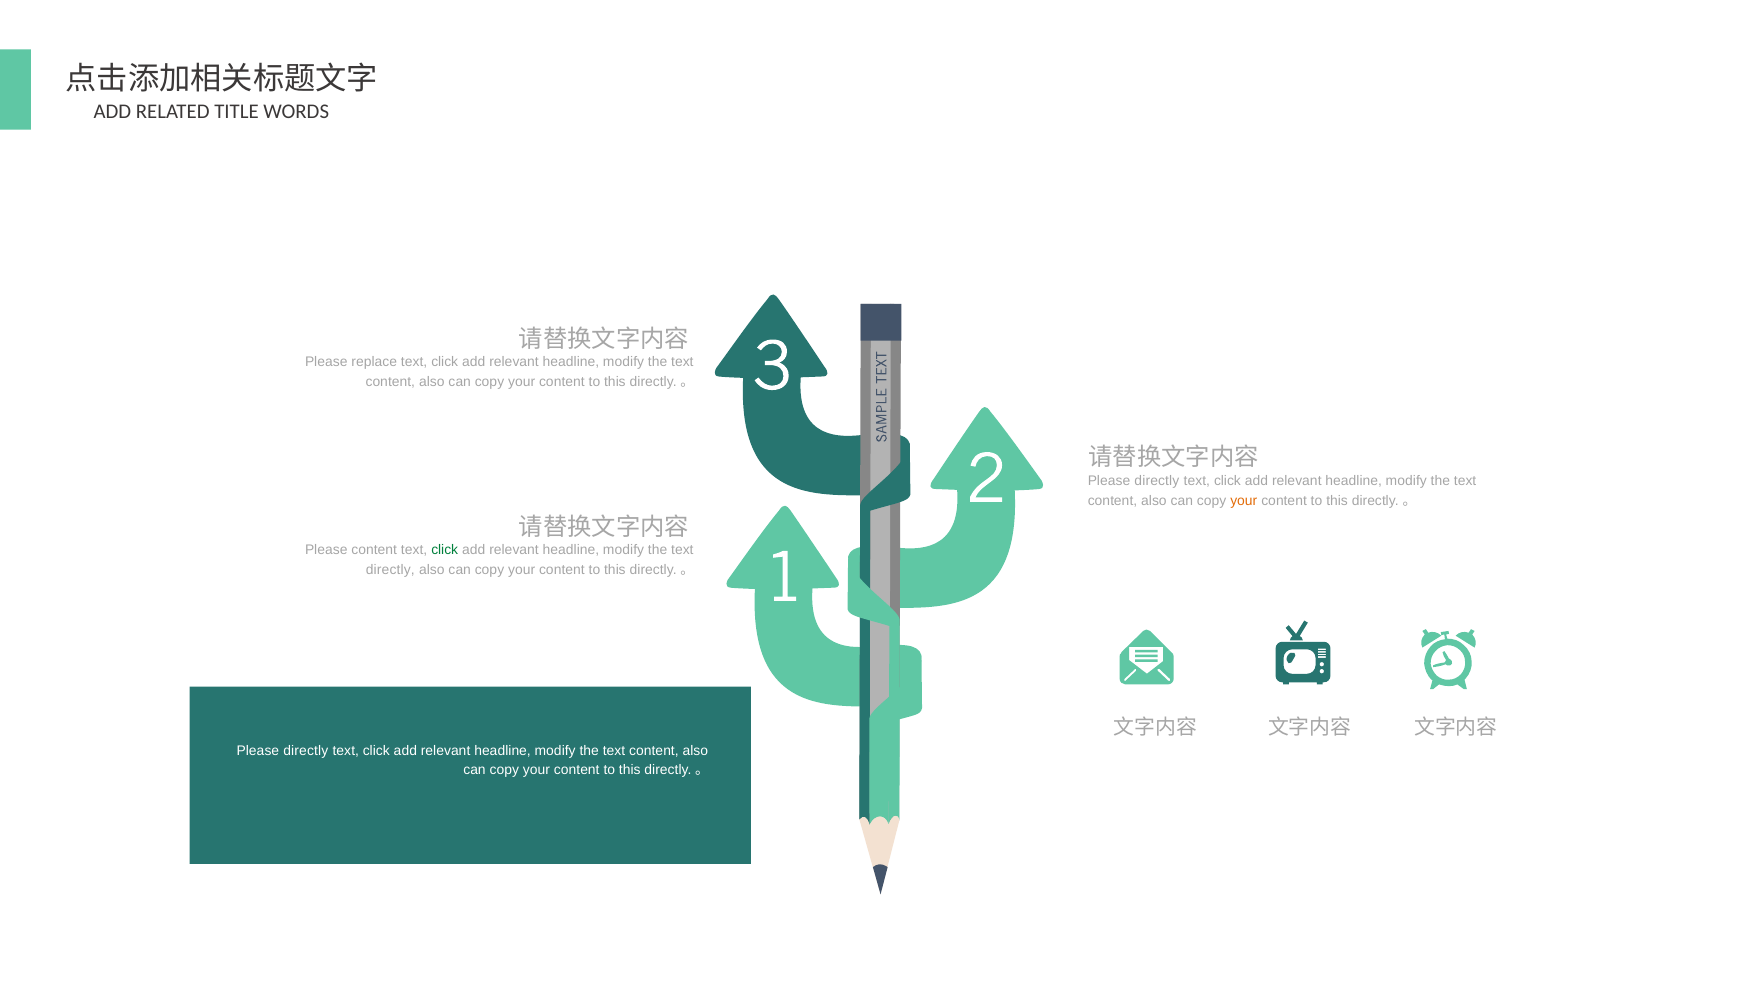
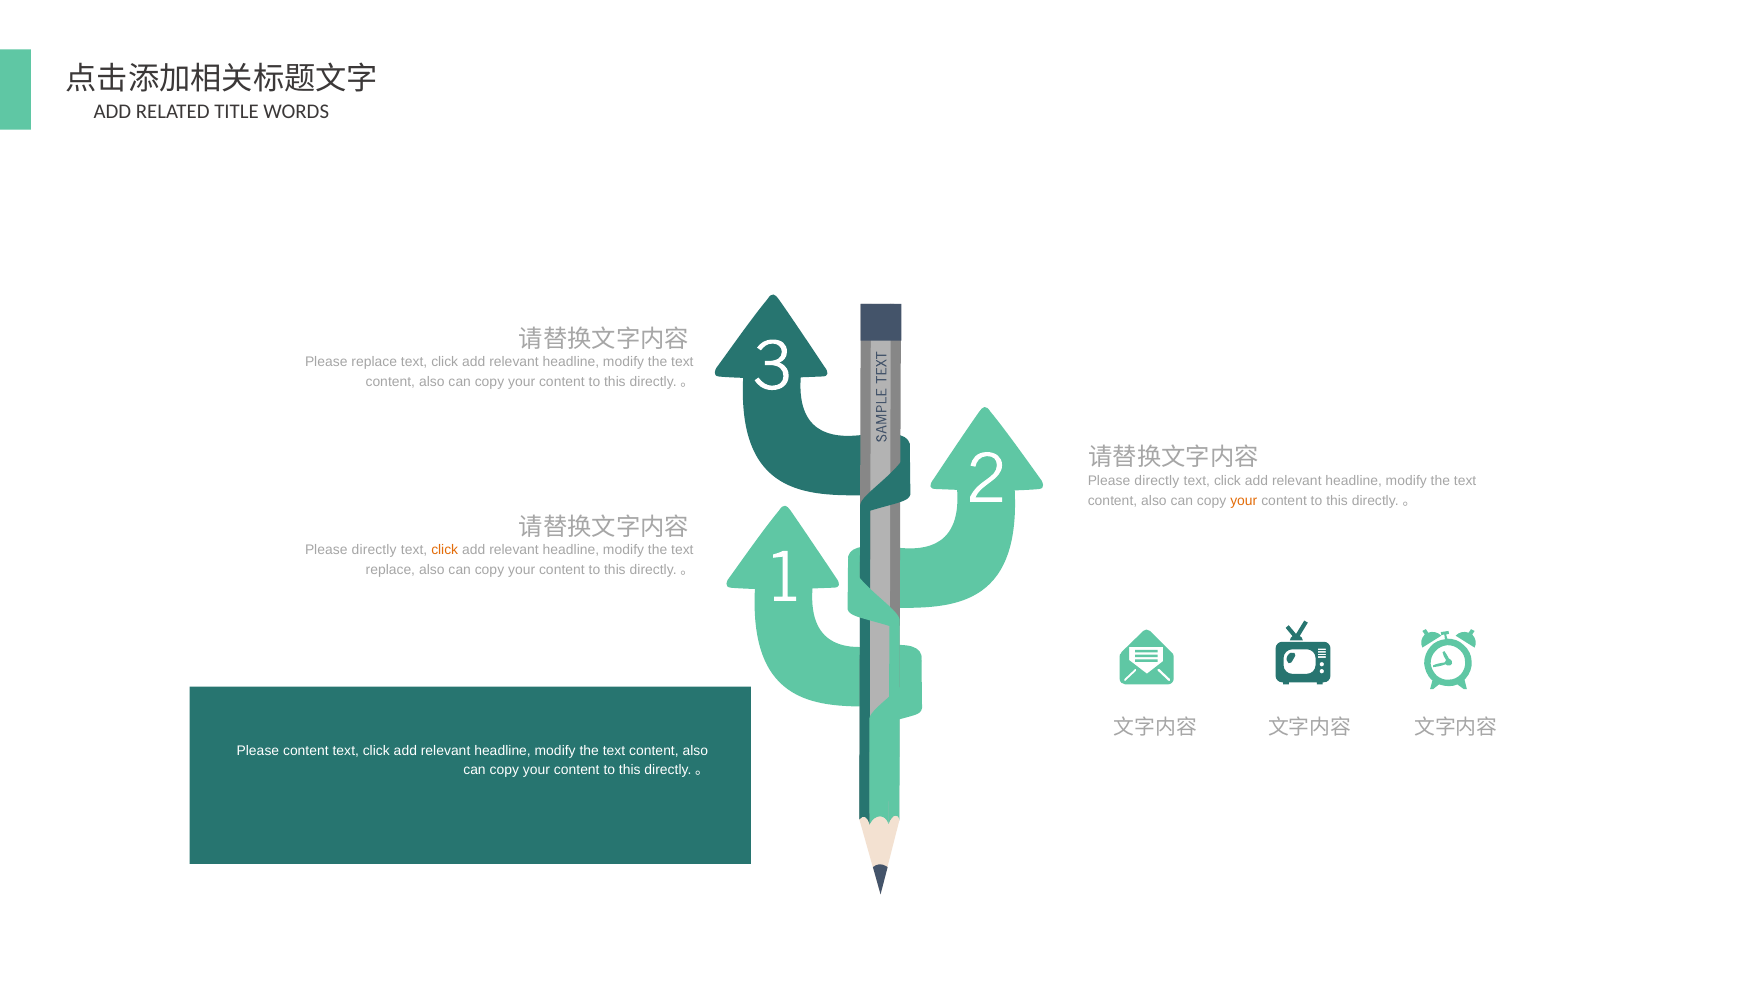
content at (374, 550): content -> directly
click at (445, 550) colour: green -> orange
directly at (390, 570): directly -> replace
directly at (306, 750): directly -> content
